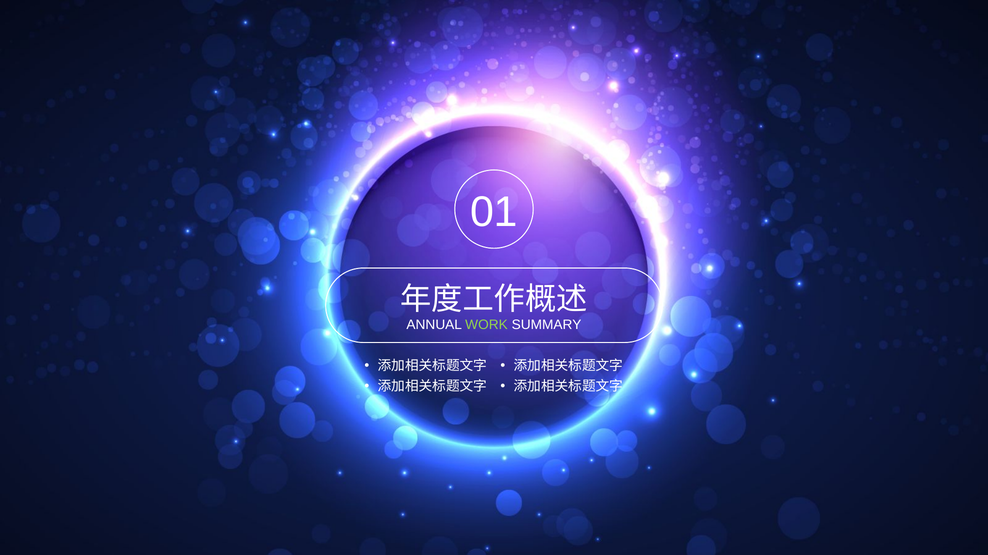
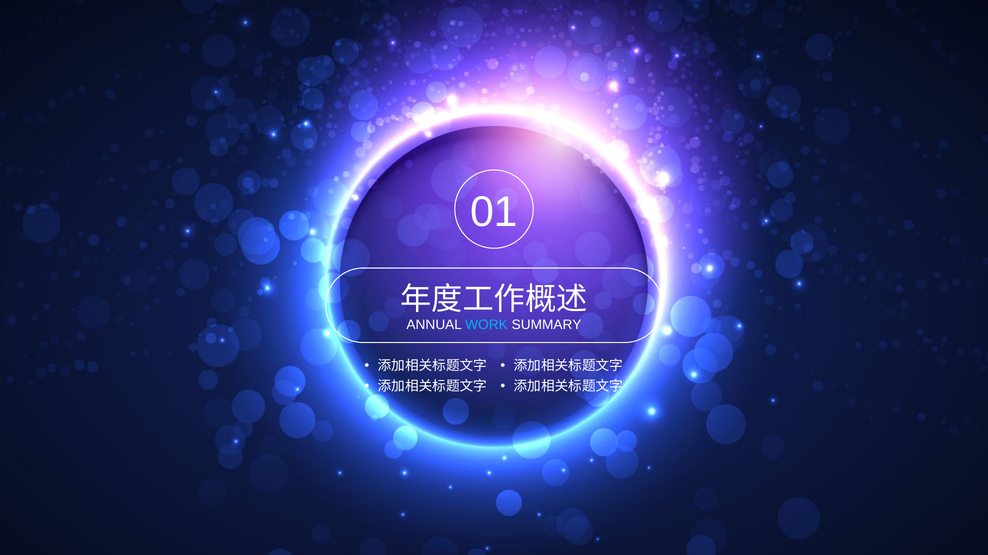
WORK colour: light green -> light blue
